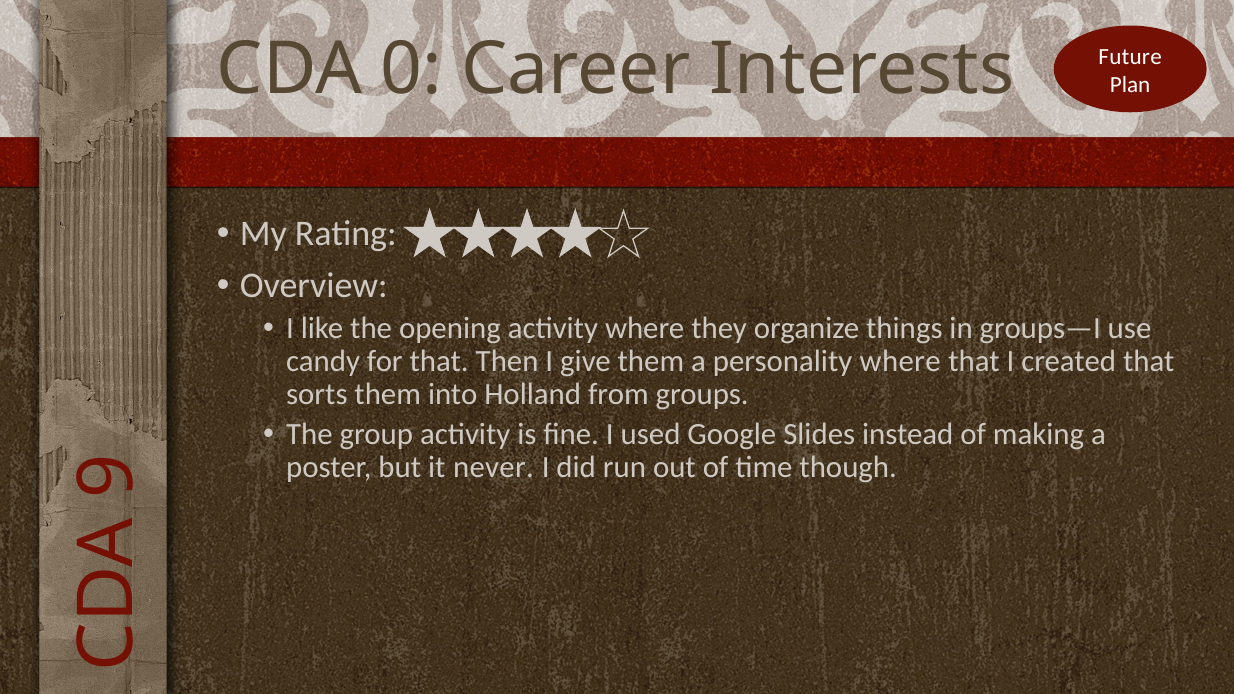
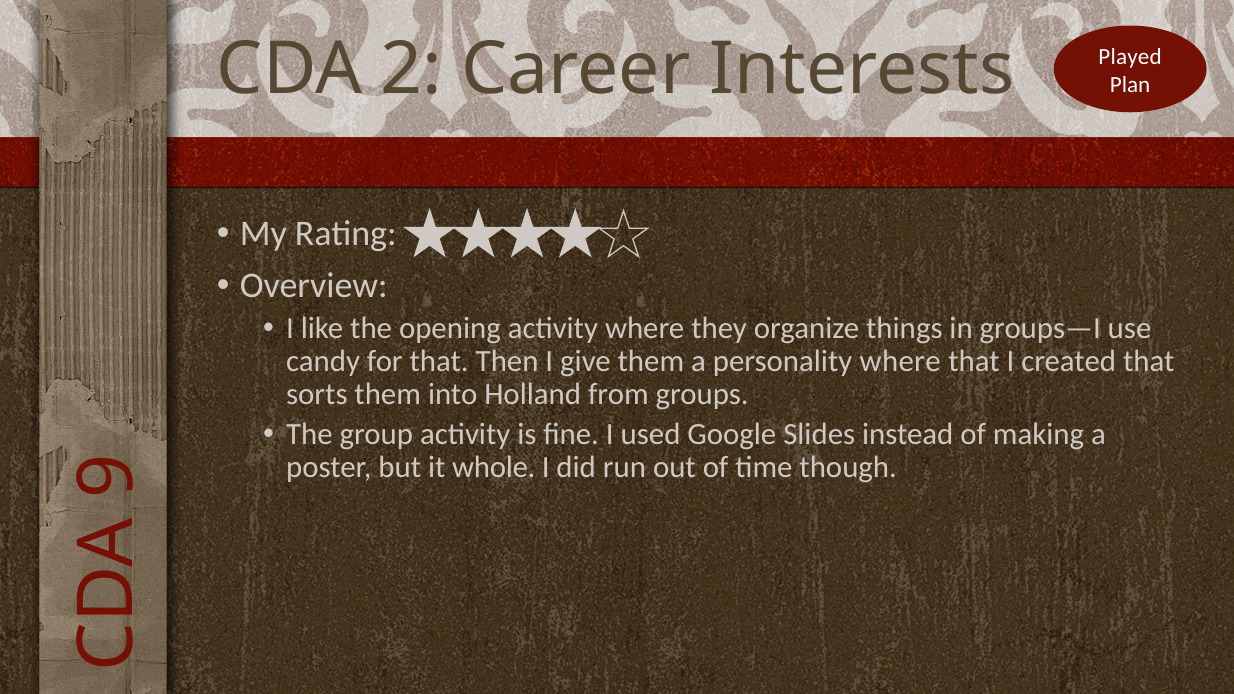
Future: Future -> Played
0: 0 -> 2
never: never -> whole
